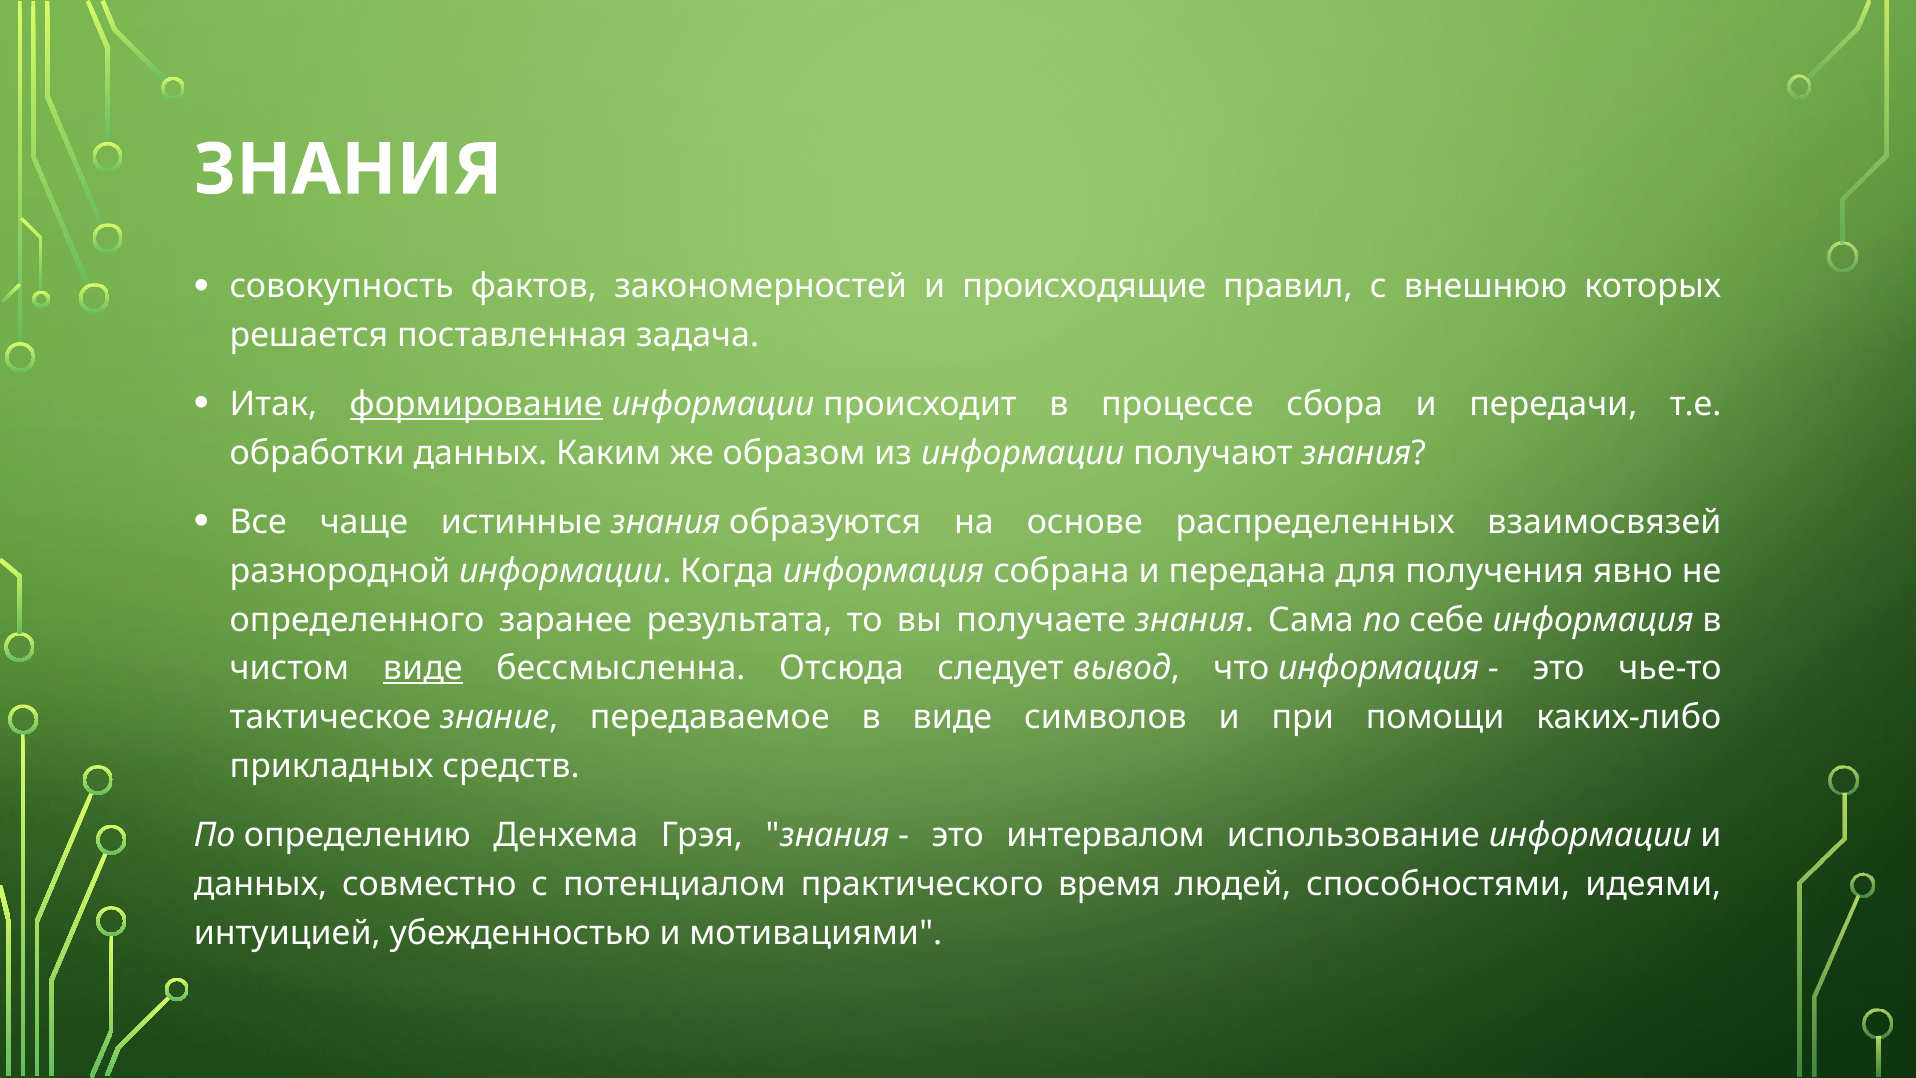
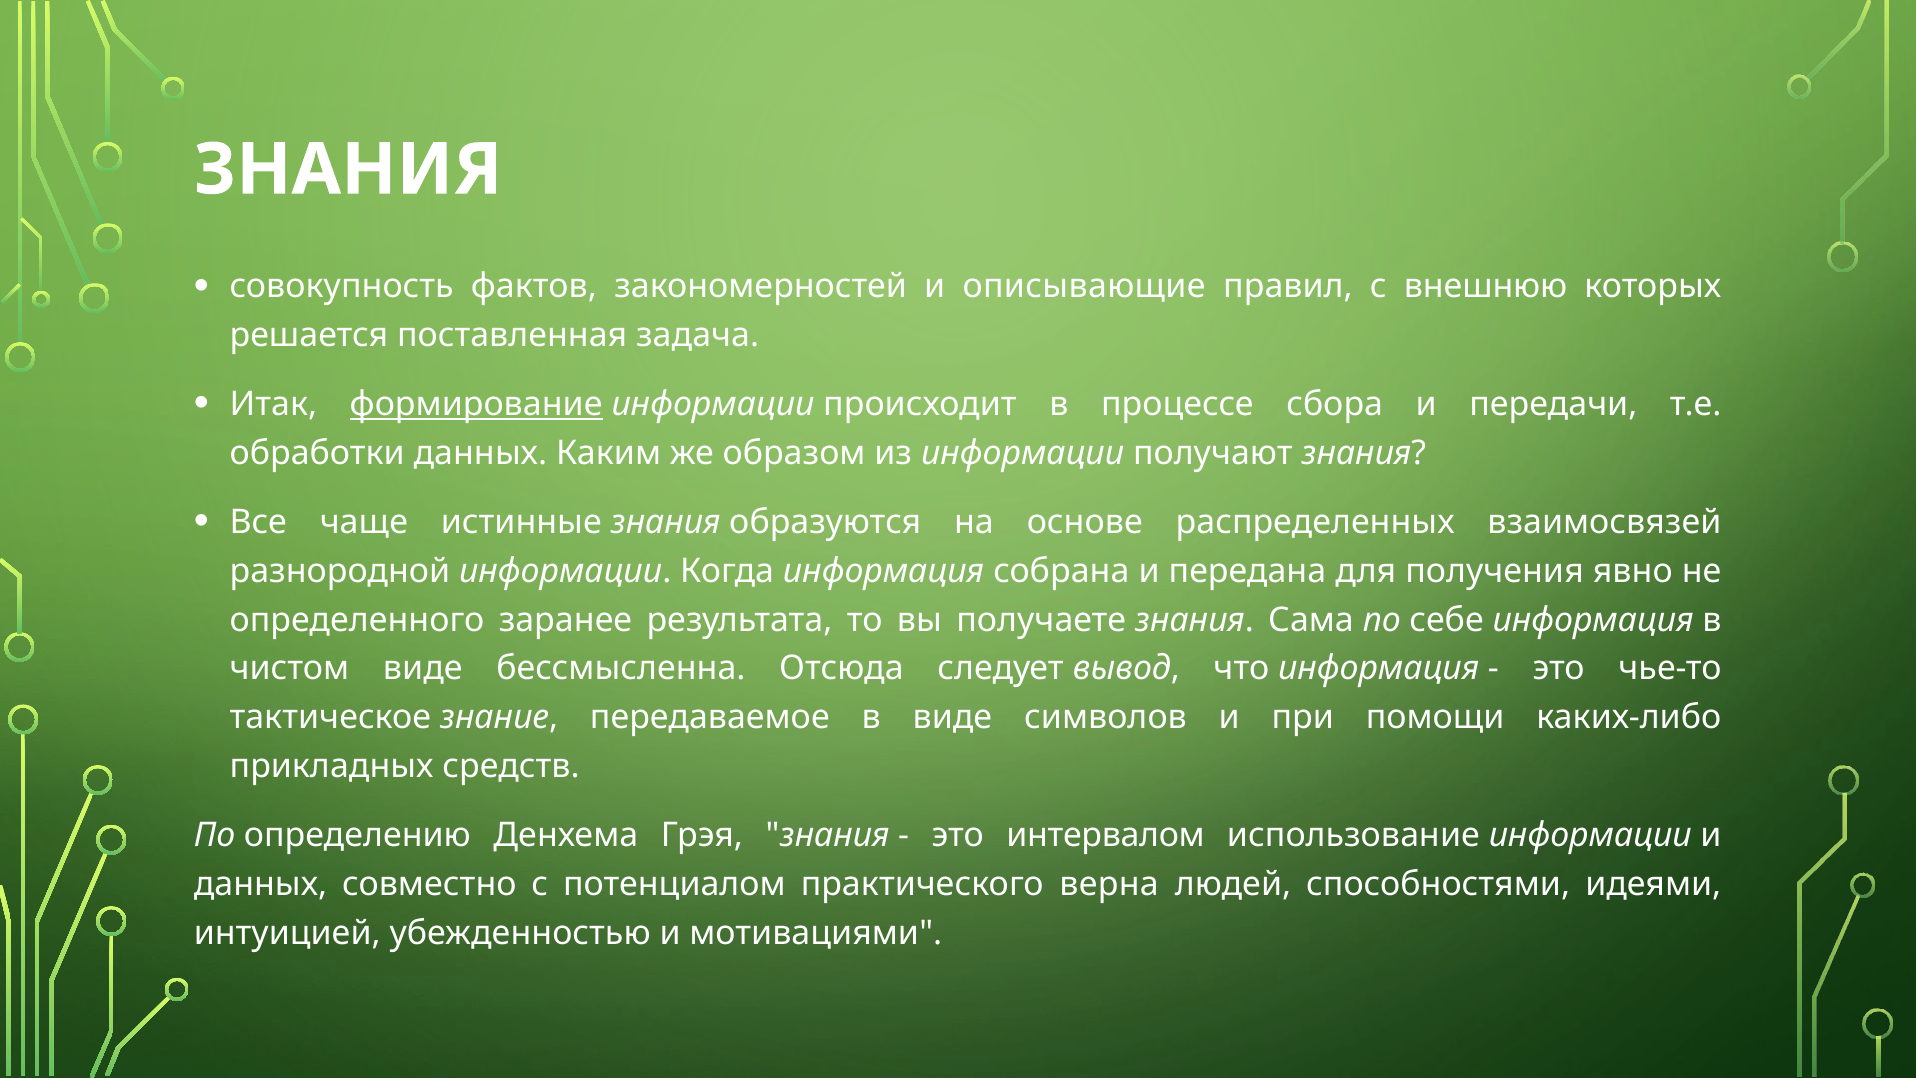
происходящие: происходящие -> описывающие
виде at (423, 669) underline: present -> none
время: время -> верна
